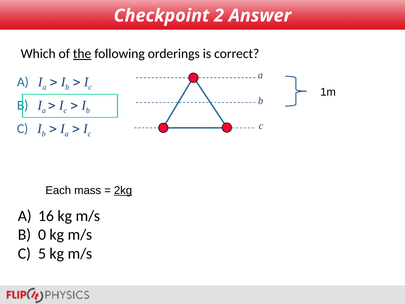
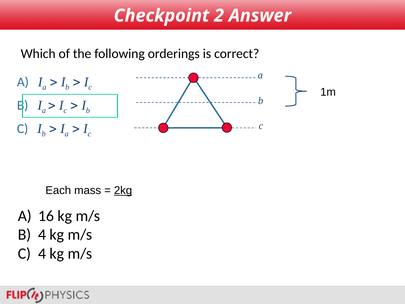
the underline: present -> none
B 0: 0 -> 4
C 5: 5 -> 4
